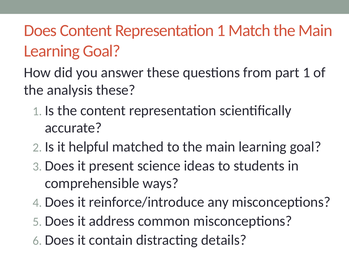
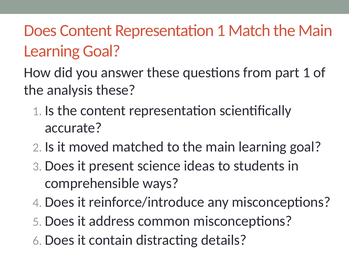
helpful: helpful -> moved
